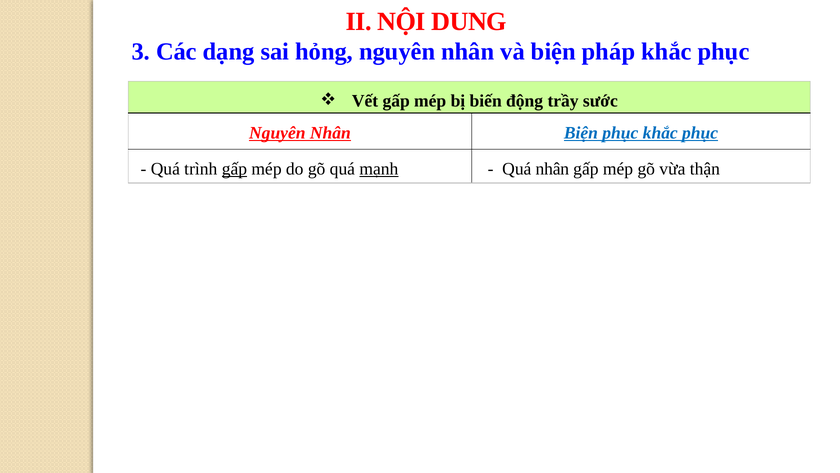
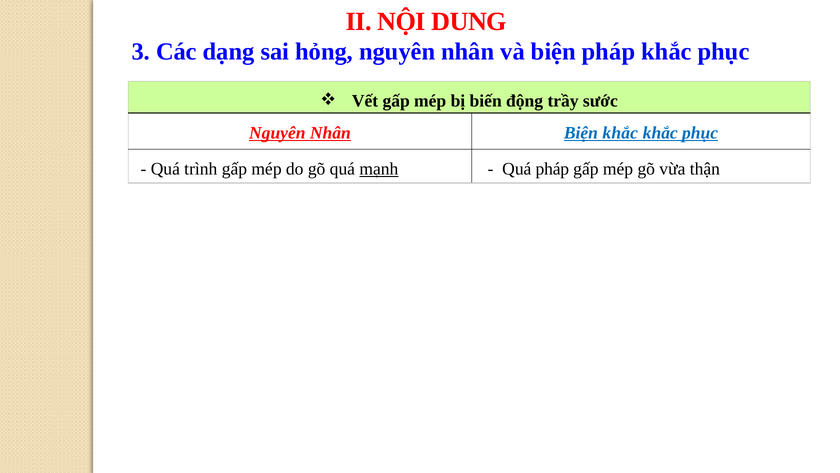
Biện phục: phục -> khắc
gấp at (234, 169) underline: present -> none
Quá nhân: nhân -> pháp
